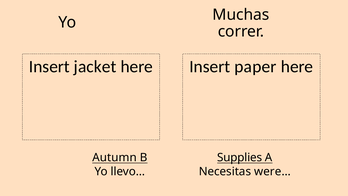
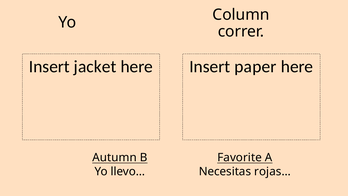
Muchas: Muchas -> Column
Supplies: Supplies -> Favorite
were…: were… -> rojas…
